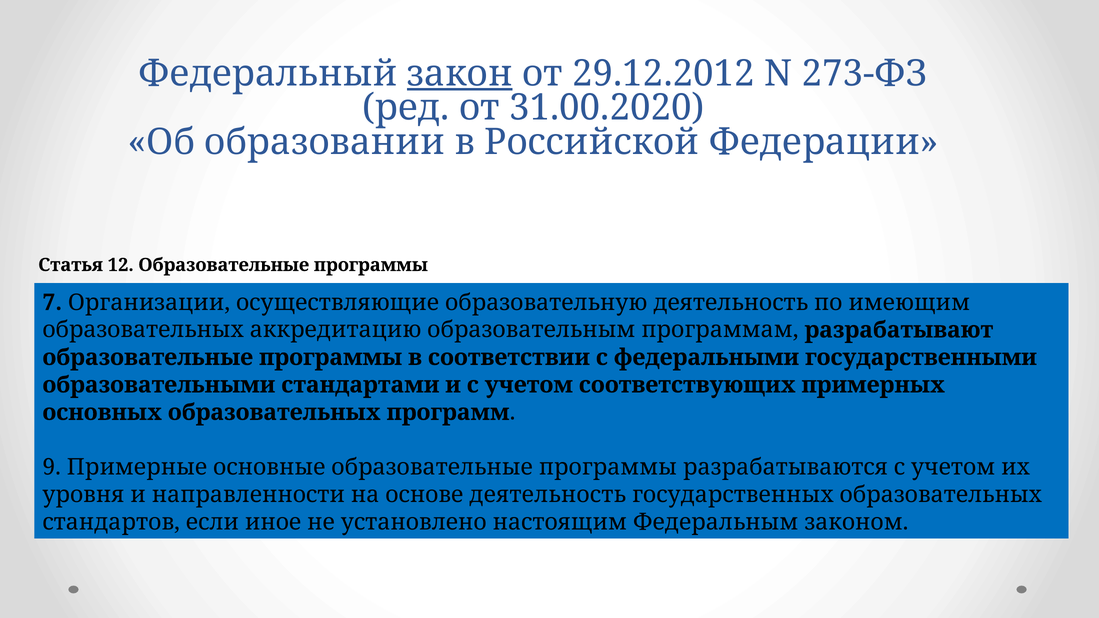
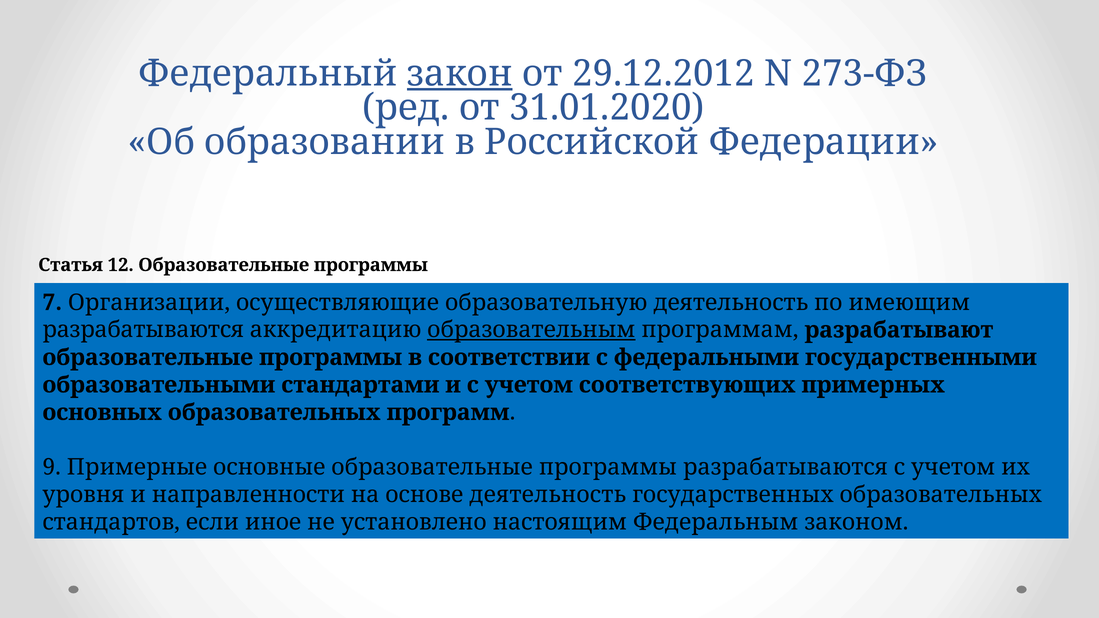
31.00.2020: 31.00.2020 -> 31.01.2020
образовательных at (143, 330): образовательных -> разрабатываются
образовательным underline: none -> present
